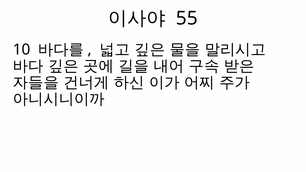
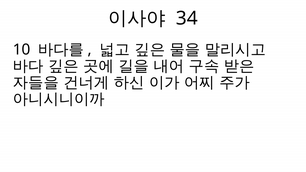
55: 55 -> 34
